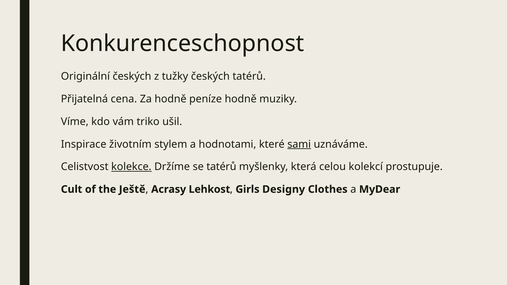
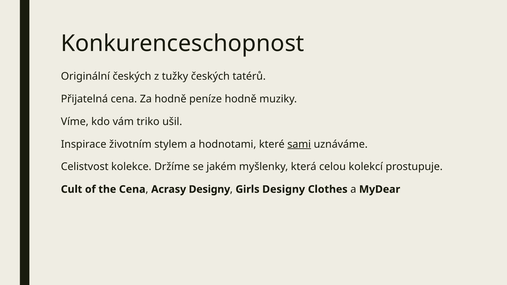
kolekce underline: present -> none
se tatérů: tatérů -> jakém
the Ještě: Ještě -> Cena
Acrasy Lehkost: Lehkost -> Designy
